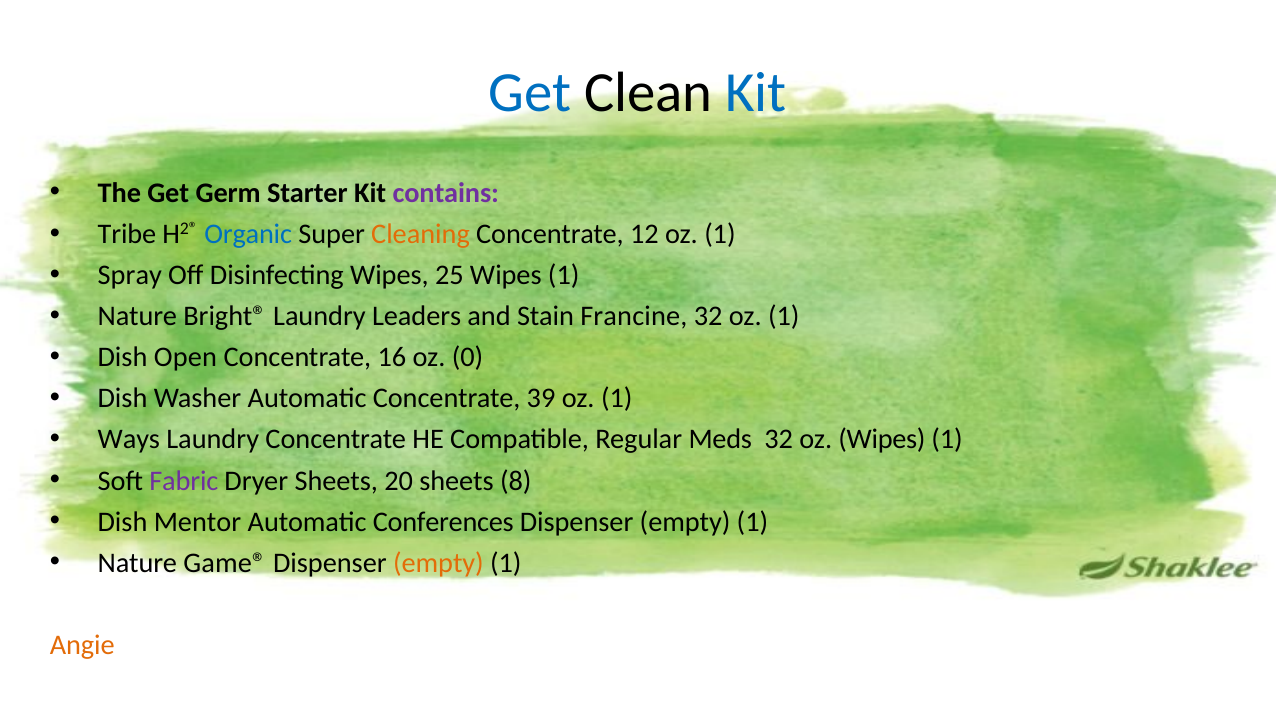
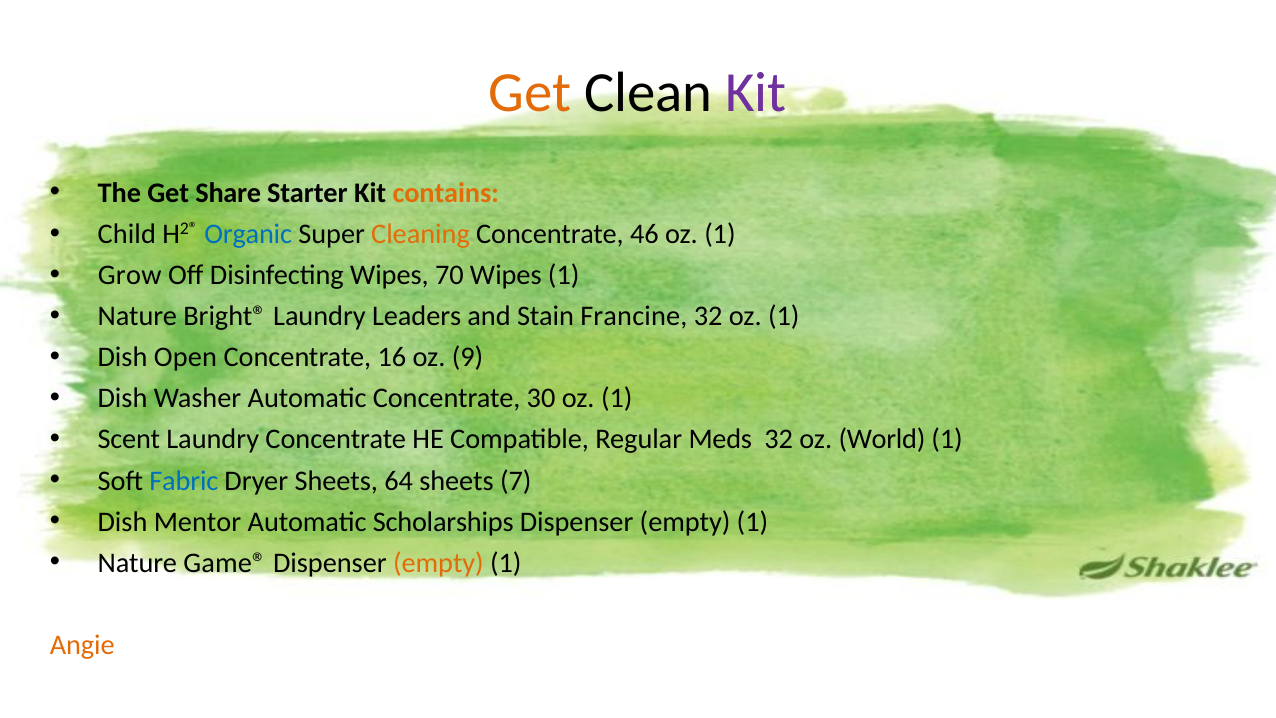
Get at (530, 93) colour: blue -> orange
Kit at (756, 93) colour: blue -> purple
Germ: Germ -> Share
contains colour: purple -> orange
Tribe: Tribe -> Child
12: 12 -> 46
Spray: Spray -> Grow
25: 25 -> 70
0: 0 -> 9
39: 39 -> 30
Ways: Ways -> Scent
oz Wipes: Wipes -> World
Fabric colour: purple -> blue
20: 20 -> 64
8: 8 -> 7
Conferences: Conferences -> Scholarships
